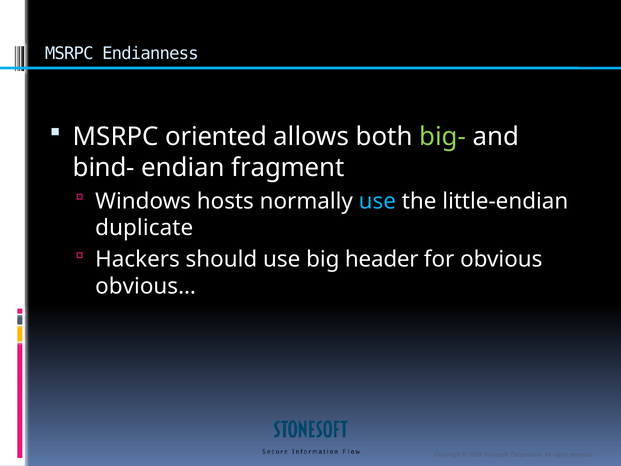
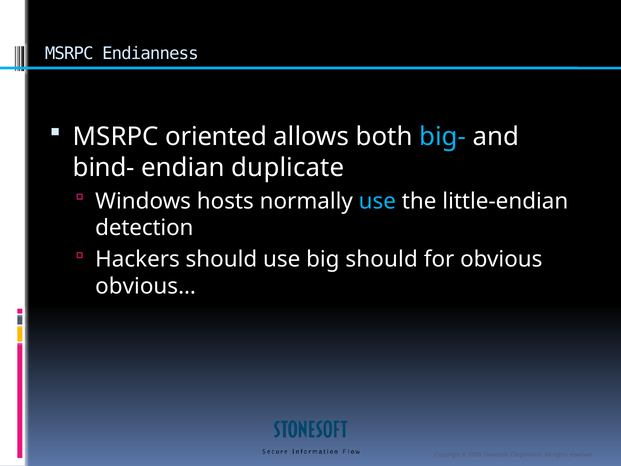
big- colour: light green -> light blue
fragment: fragment -> duplicate
duplicate: duplicate -> detection
big header: header -> should
